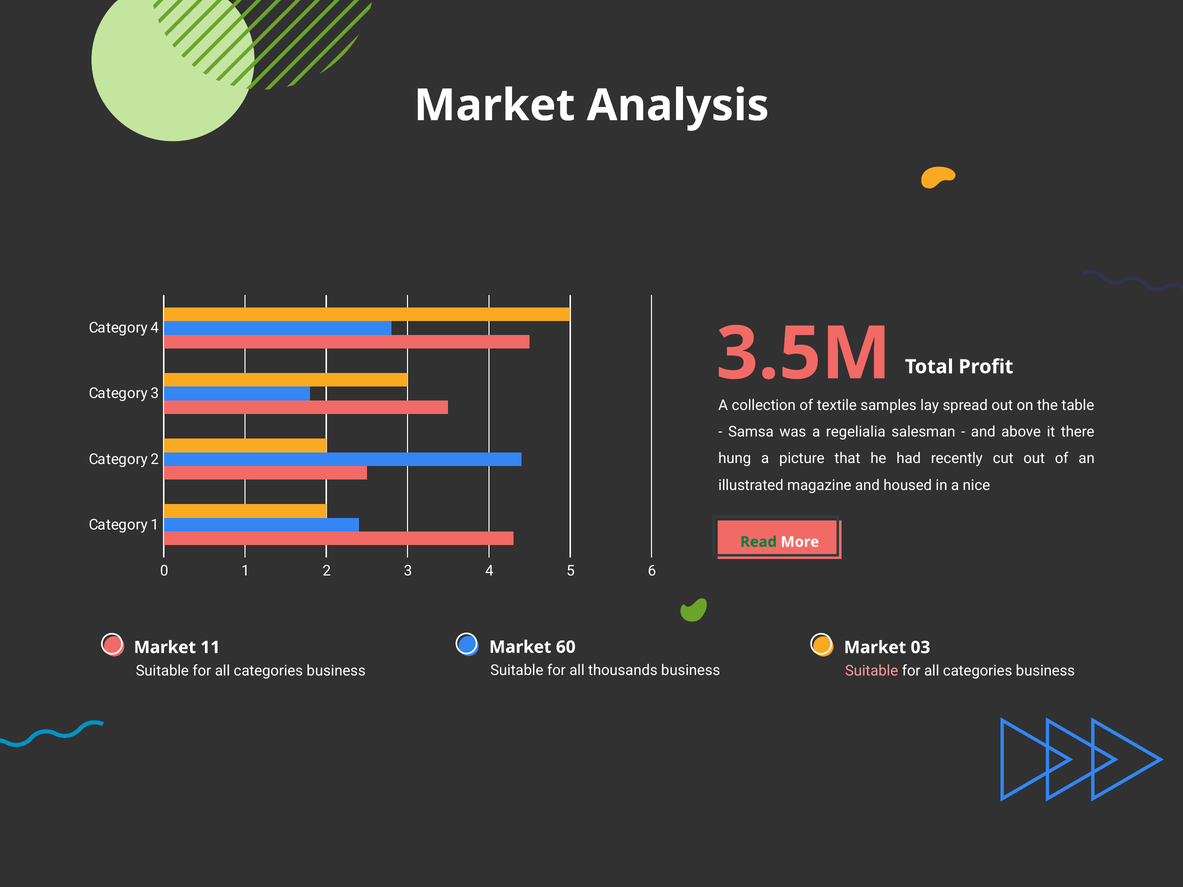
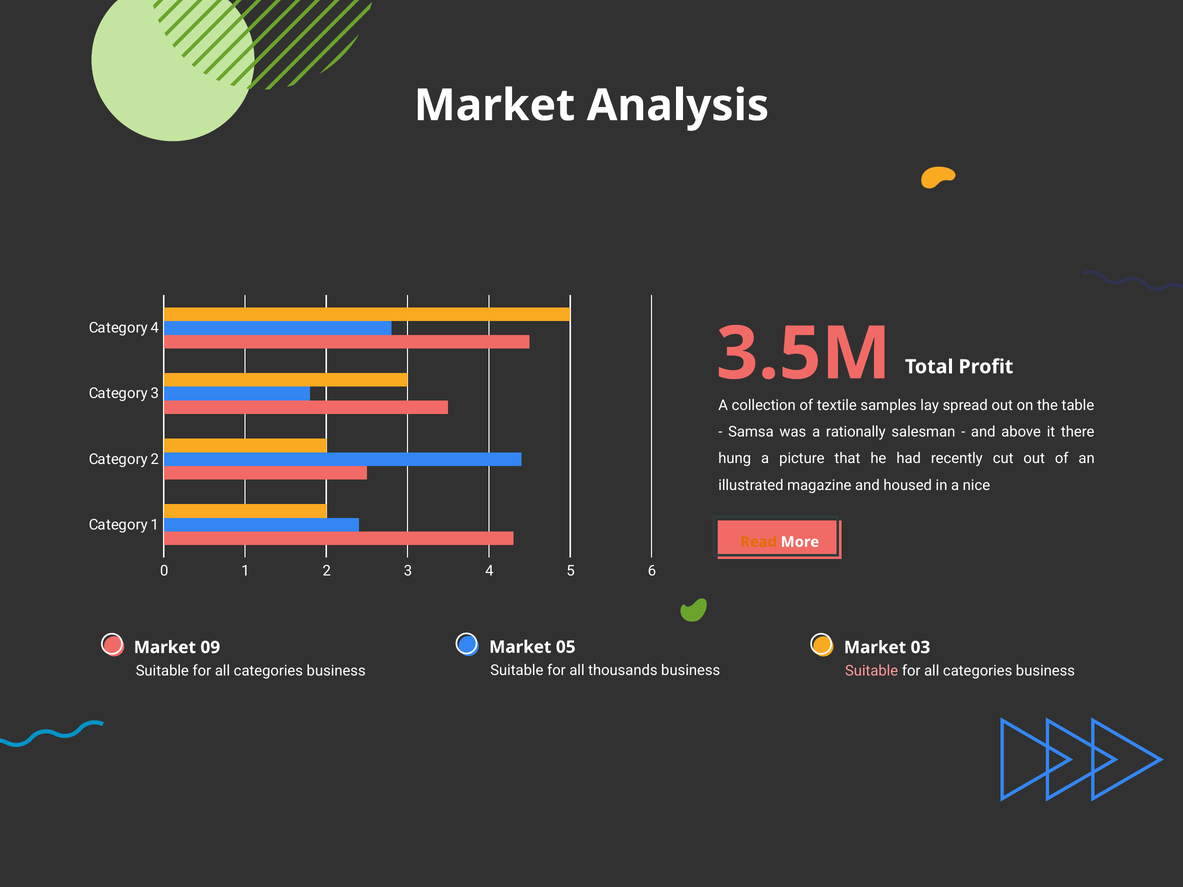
regelialia: regelialia -> rationally
Read colour: green -> orange
60: 60 -> 05
11: 11 -> 09
